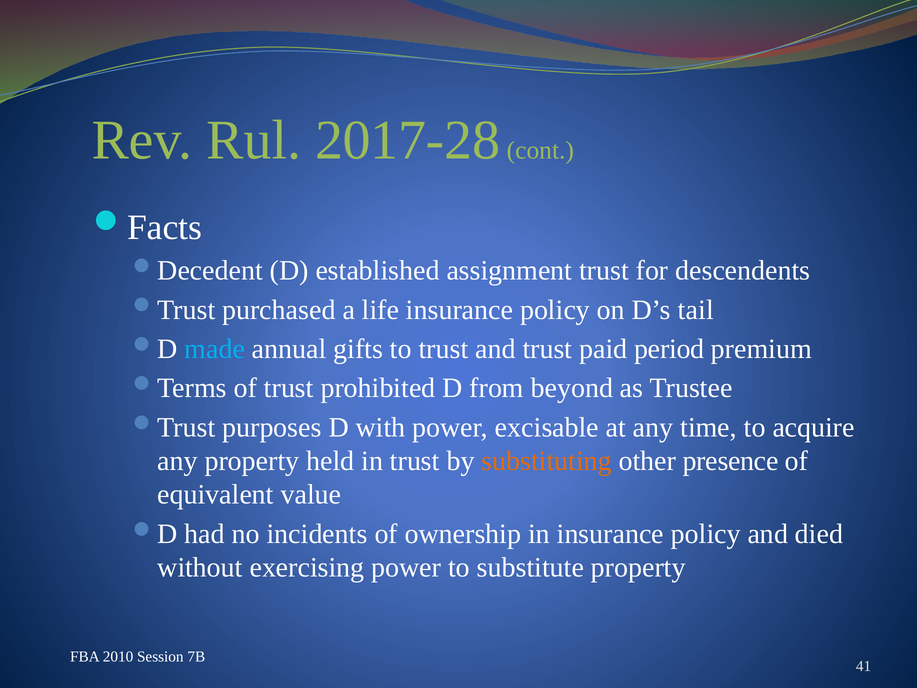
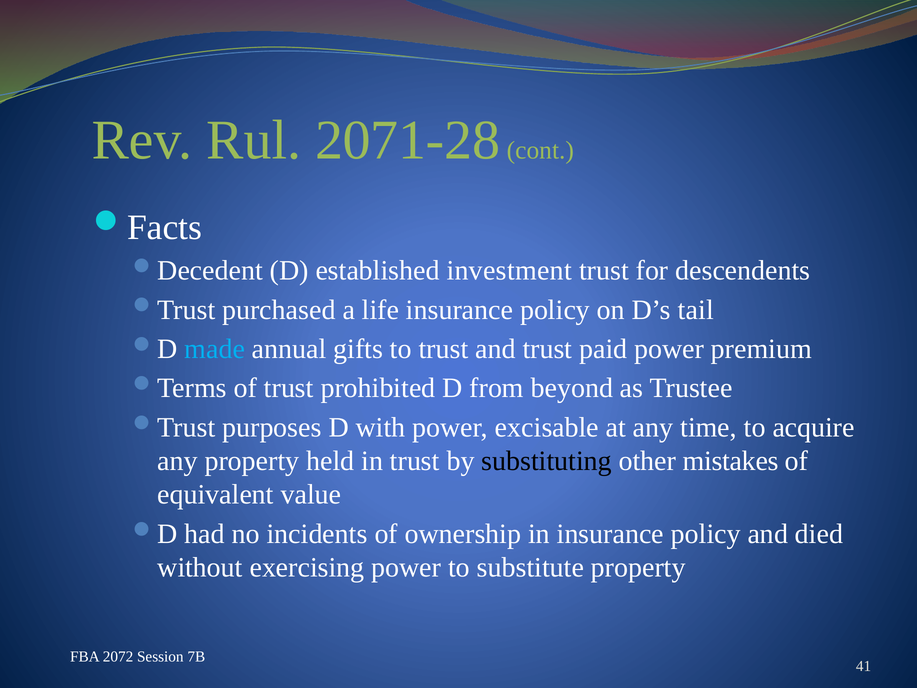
2017-28: 2017-28 -> 2071-28
assignment: assignment -> investment
paid period: period -> power
substituting colour: orange -> black
presence: presence -> mistakes
2010: 2010 -> 2072
